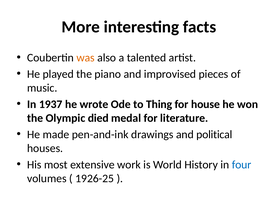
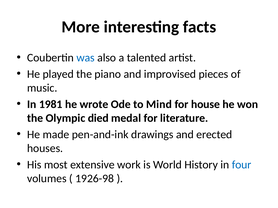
was colour: orange -> blue
1937: 1937 -> 1981
Thing: Thing -> Mind
political: political -> erected
1926-25: 1926-25 -> 1926-98
